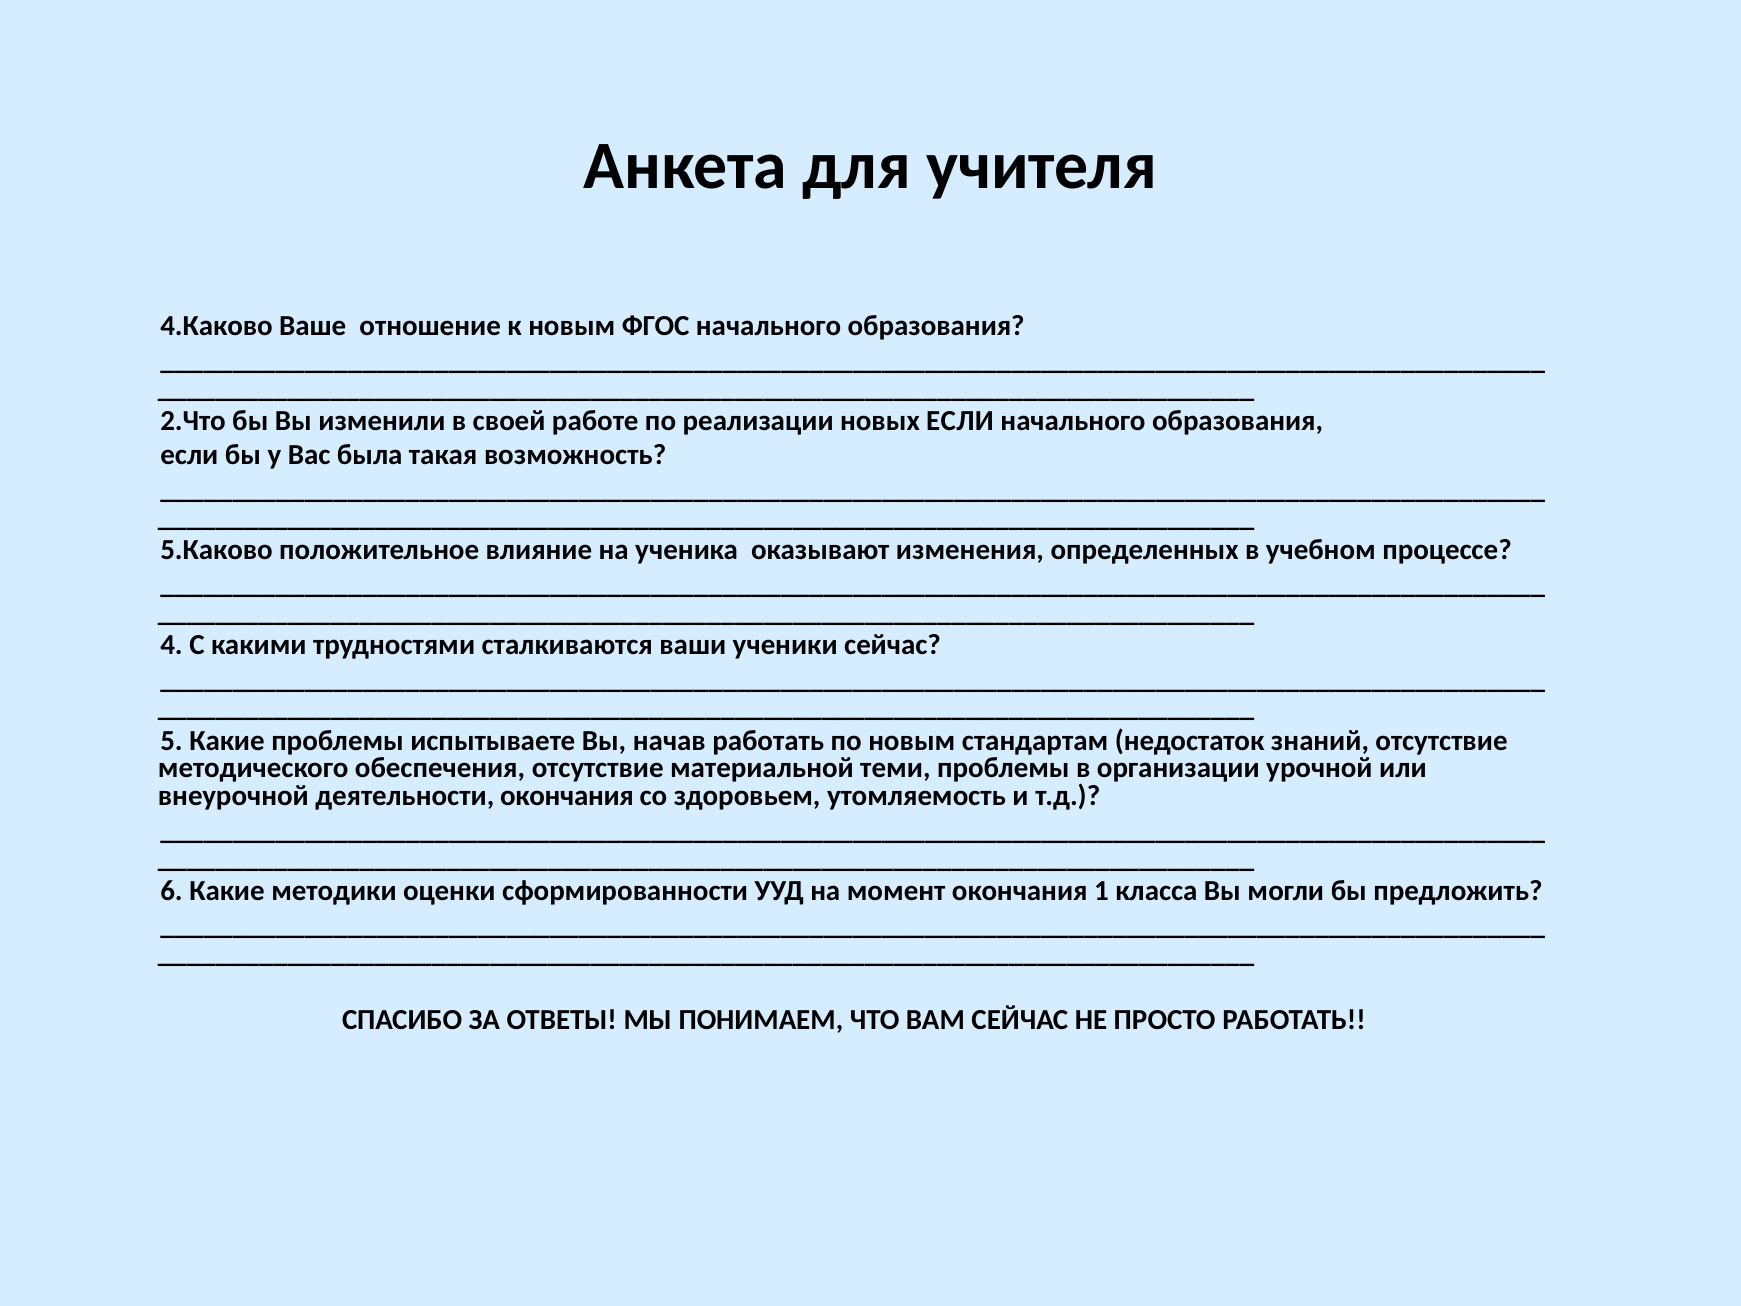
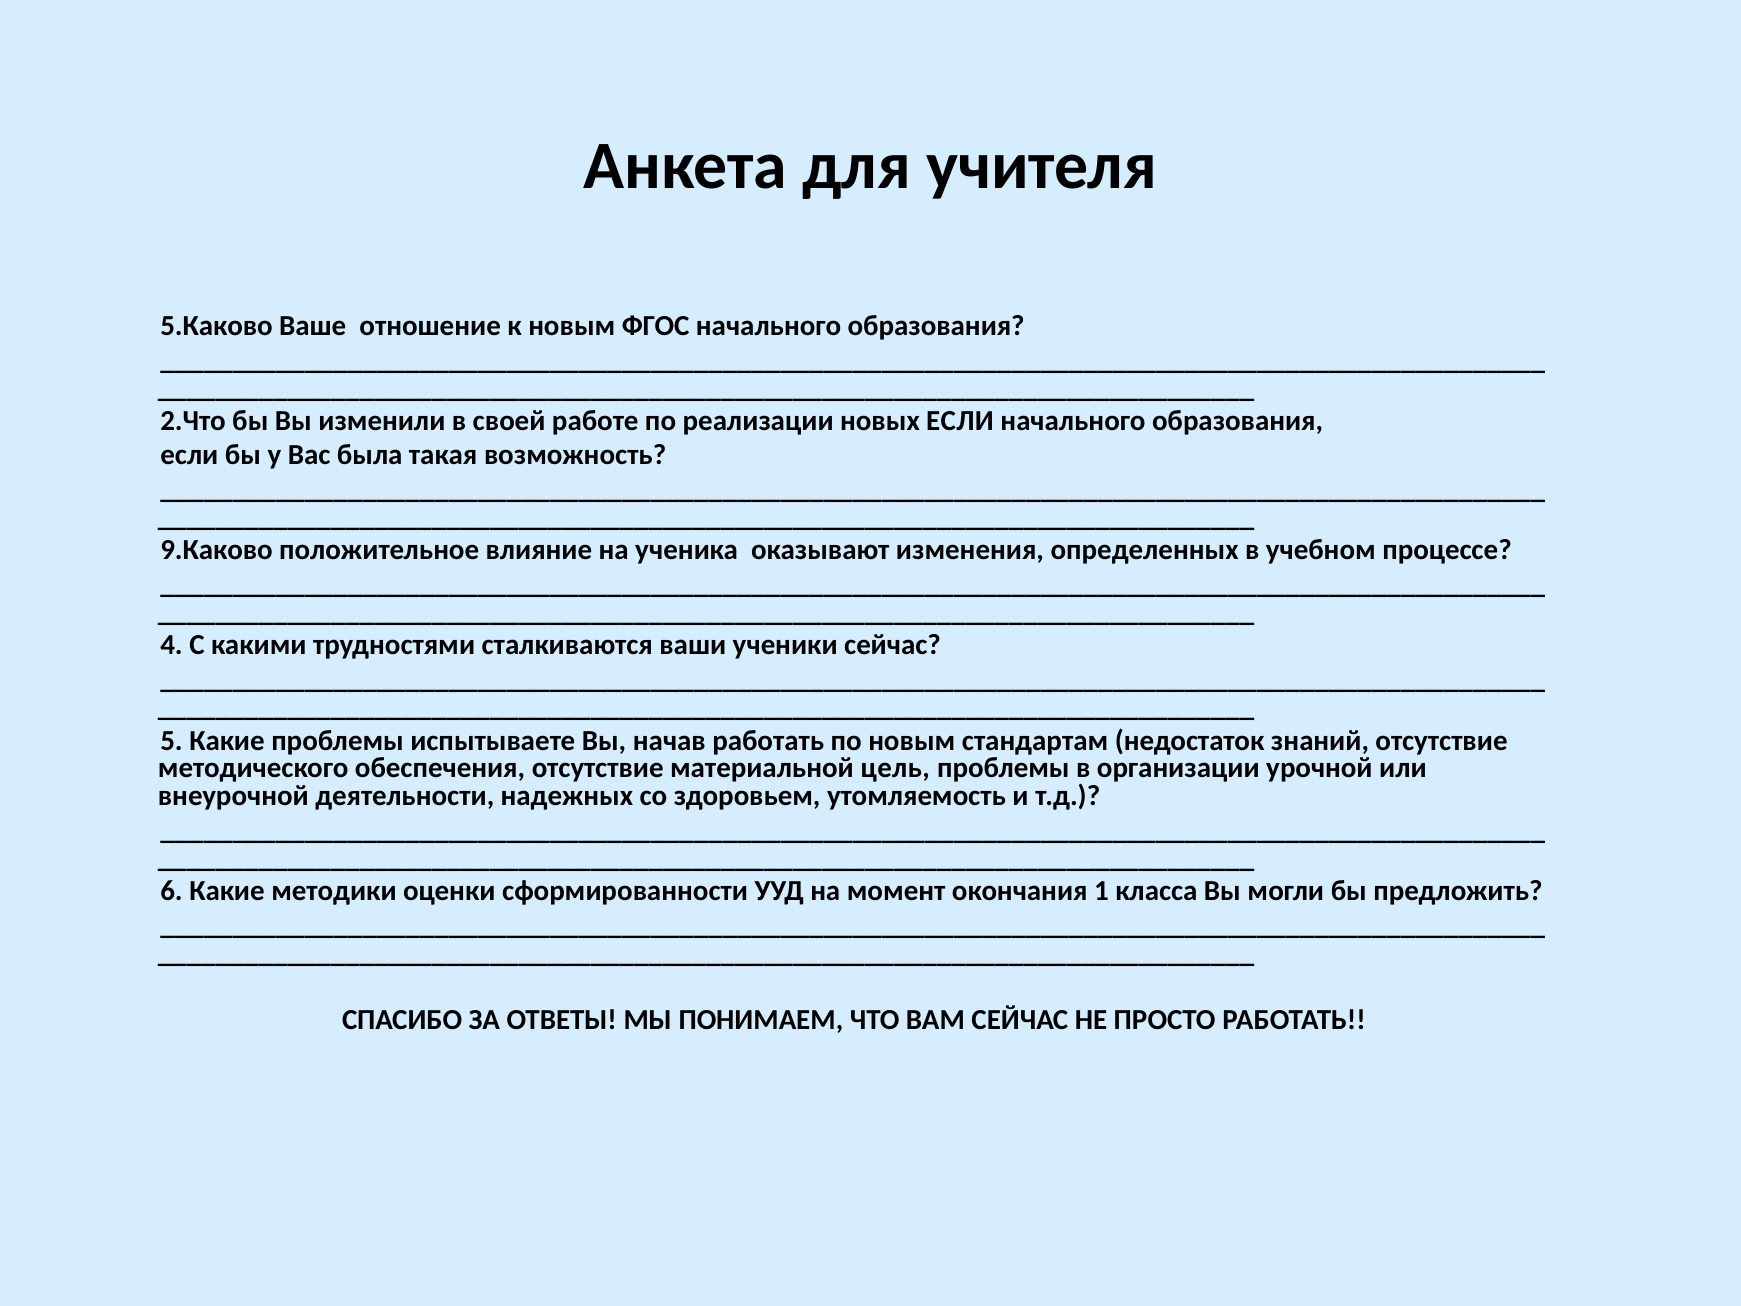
4.Каково: 4.Каково -> 5.Каково
5.Каково: 5.Каково -> 9.Каково
теми: теми -> цель
деятельности окончания: окончания -> надежных
